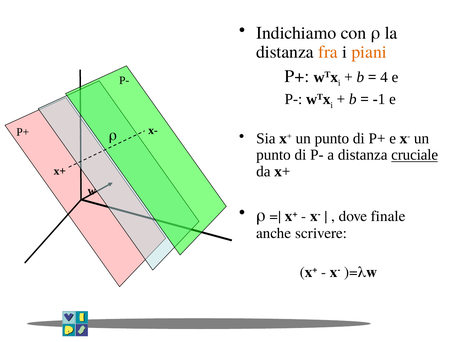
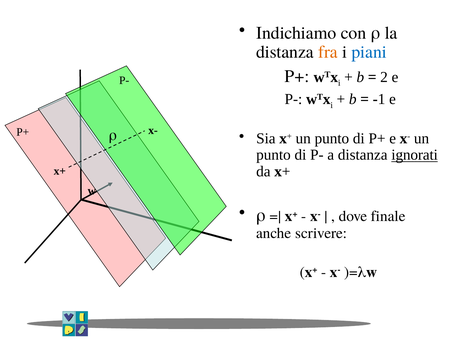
piani colour: orange -> blue
4: 4 -> 2
cruciale: cruciale -> ignorati
